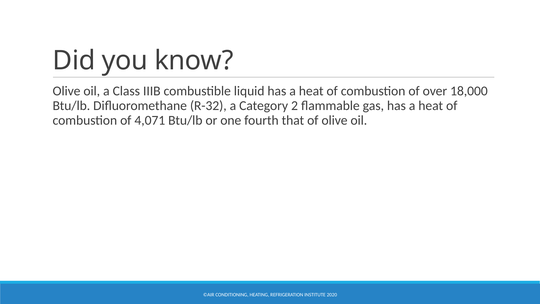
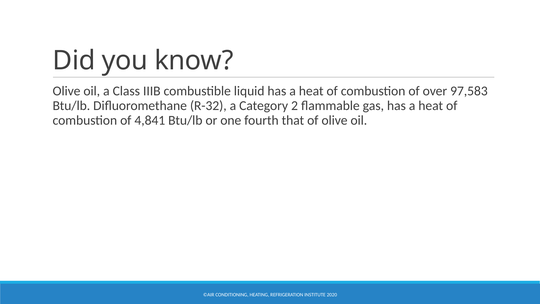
18,000: 18,000 -> 97,583
4,071: 4,071 -> 4,841
